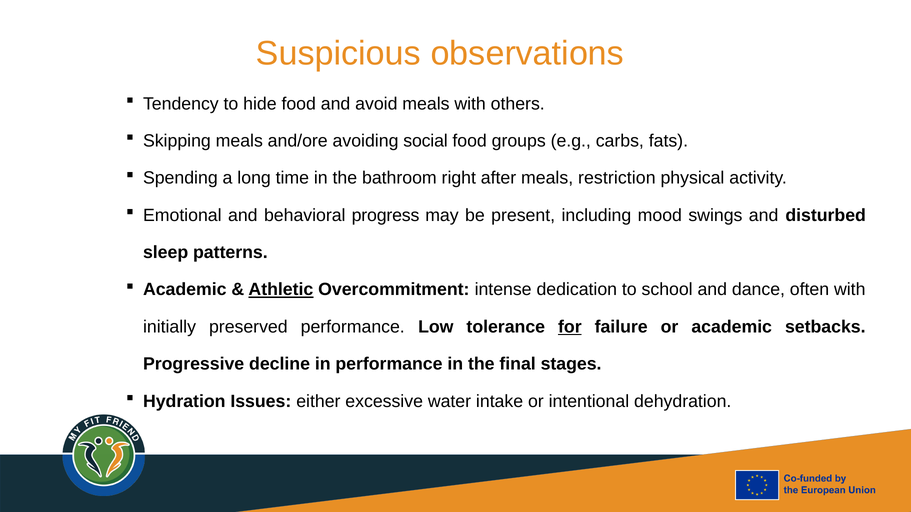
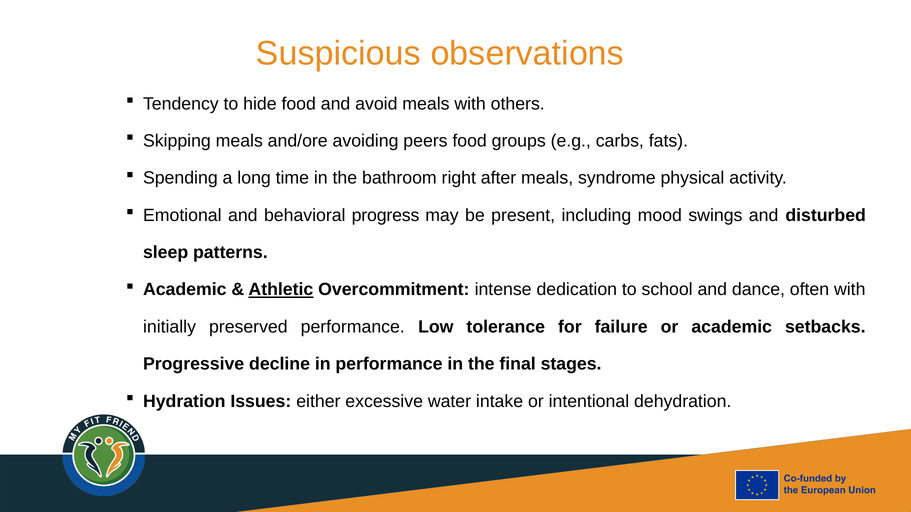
social: social -> peers
restriction: restriction -> syndrome
for underline: present -> none
